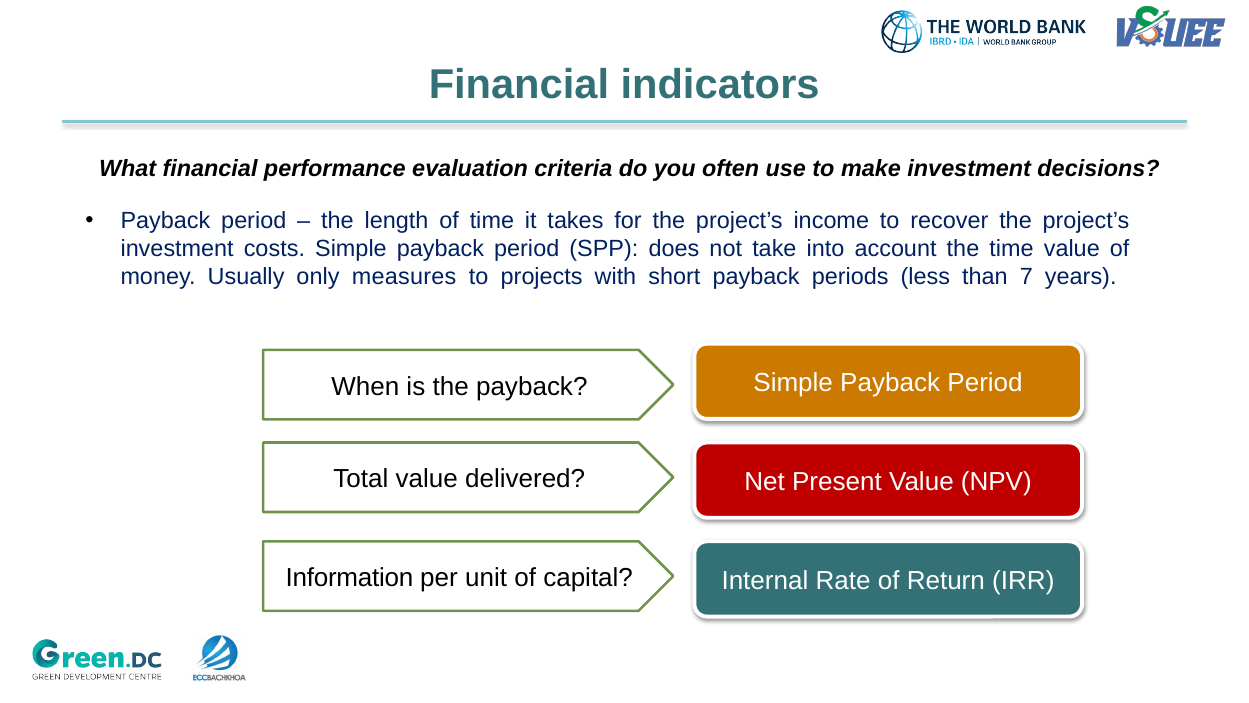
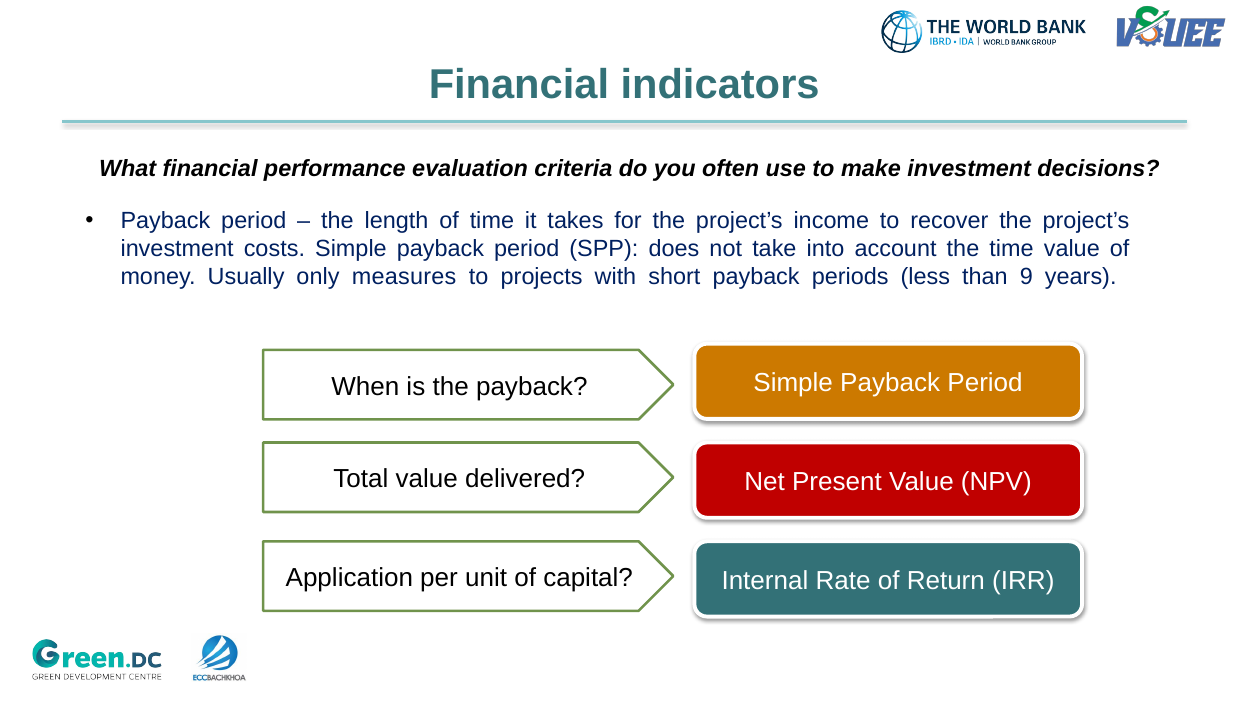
7: 7 -> 9
Information: Information -> Application
